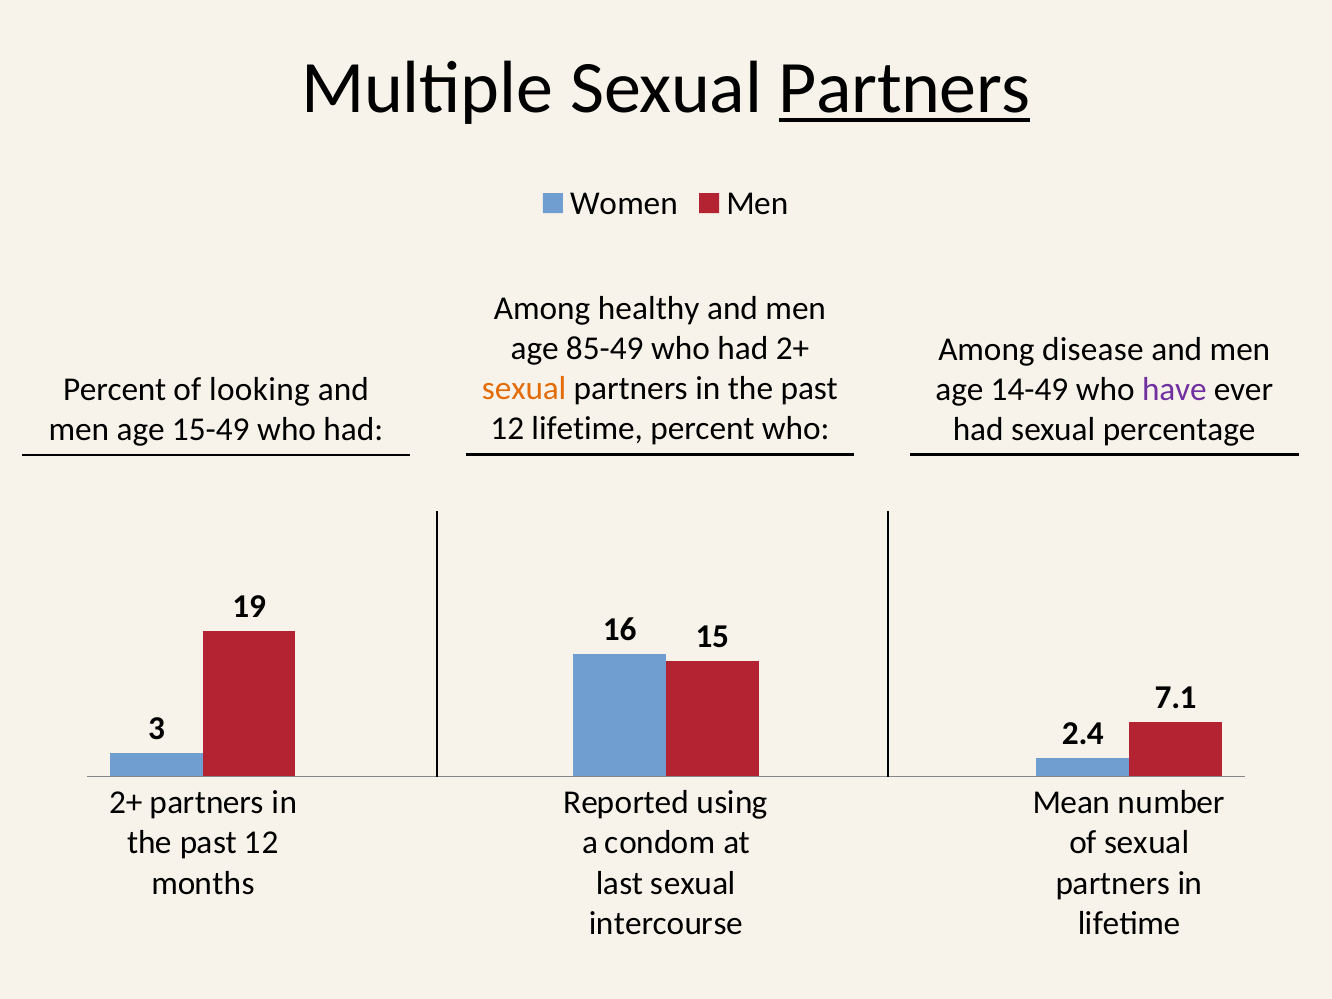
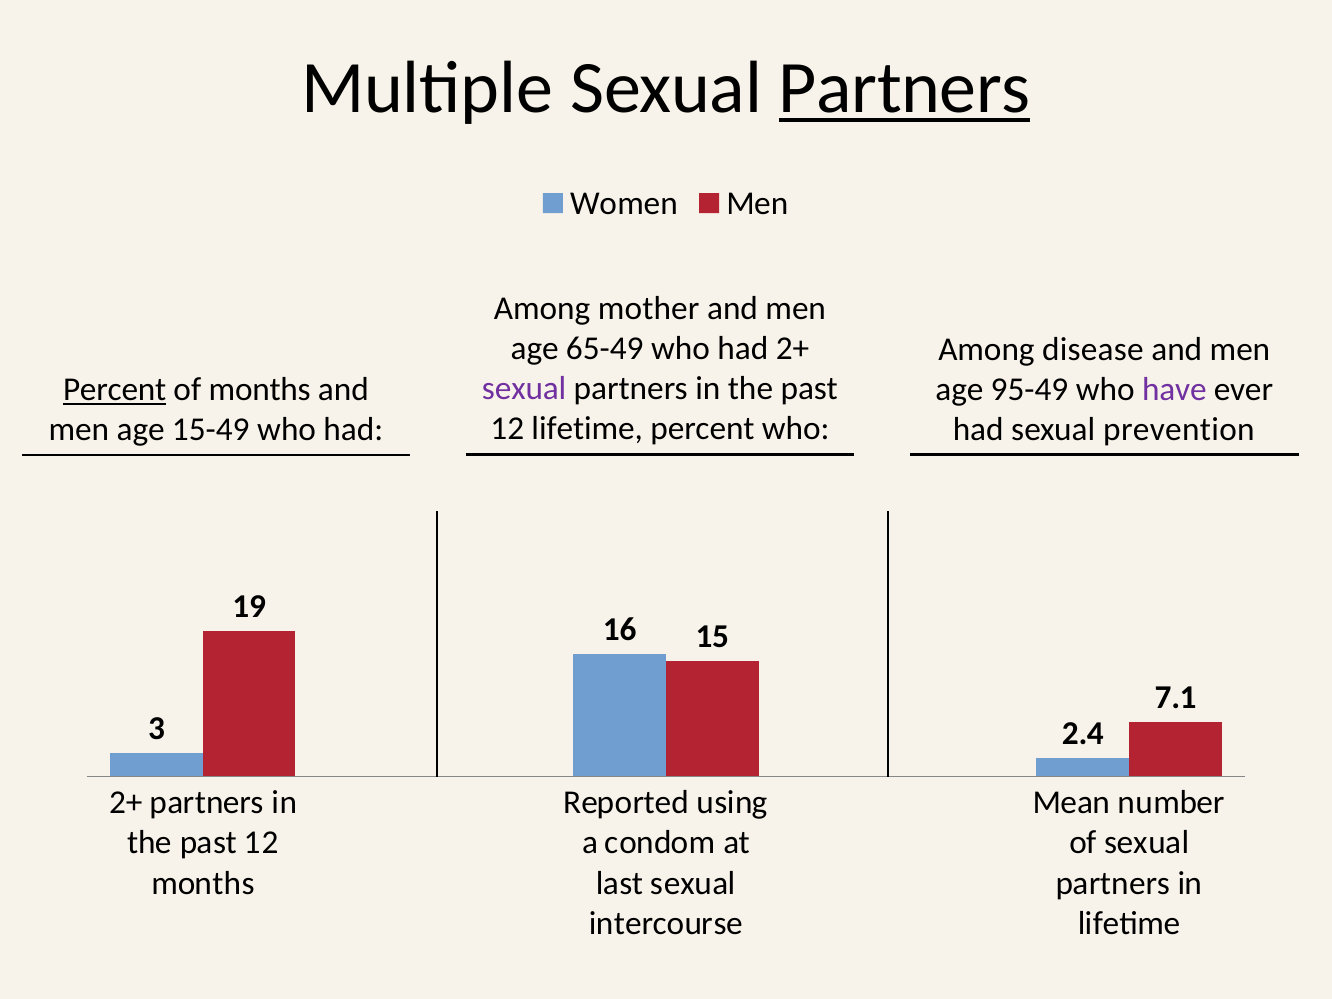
healthy: healthy -> mother
85-49: 85-49 -> 65-49
sexual at (524, 389) colour: orange -> purple
14-49: 14-49 -> 95-49
Percent at (115, 390) underline: none -> present
of looking: looking -> months
percentage: percentage -> prevention
